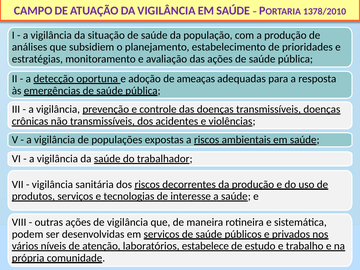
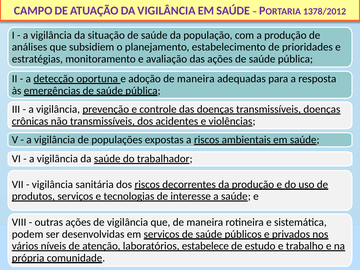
1378/2010: 1378/2010 -> 1378/2012
adoção de ameaças: ameaças -> maneira
